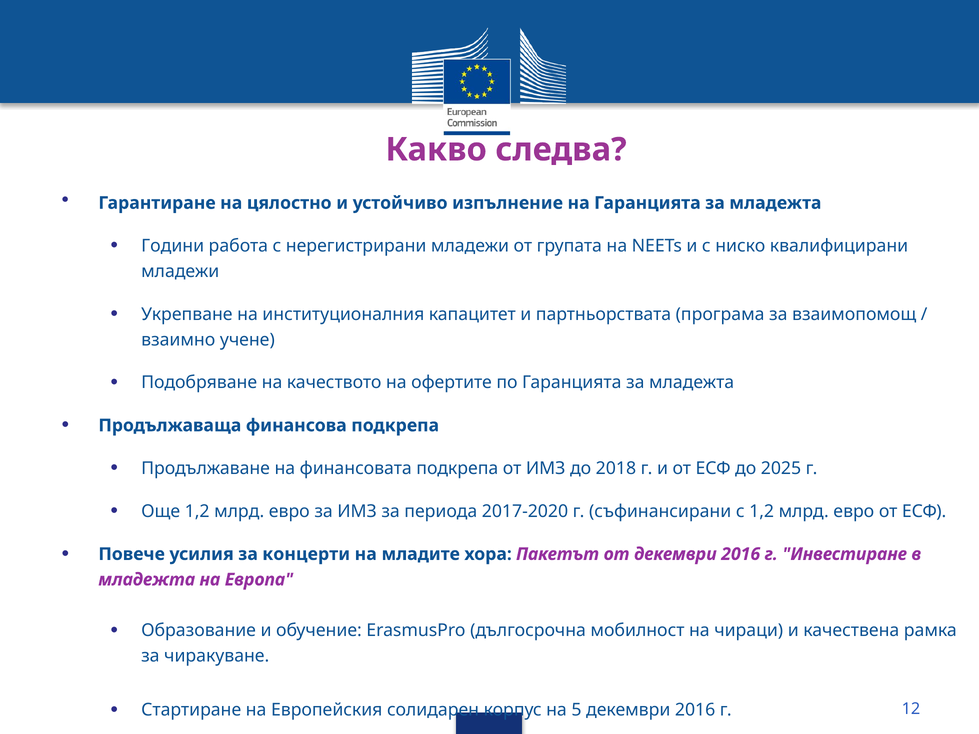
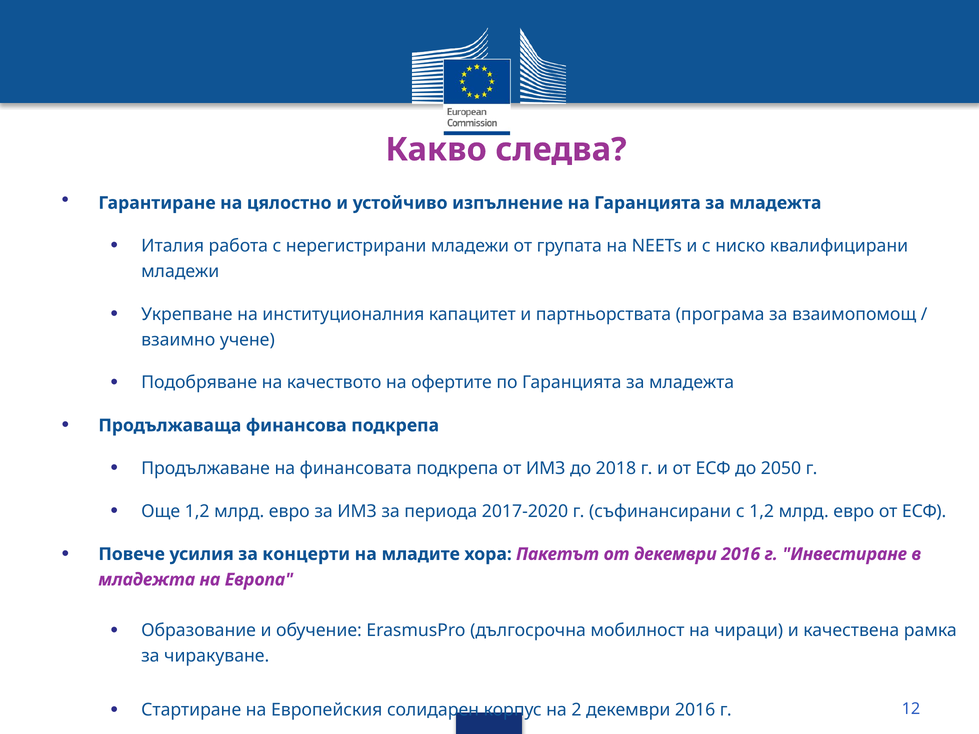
Години: Години -> Италия
2025: 2025 -> 2050
5: 5 -> 2
